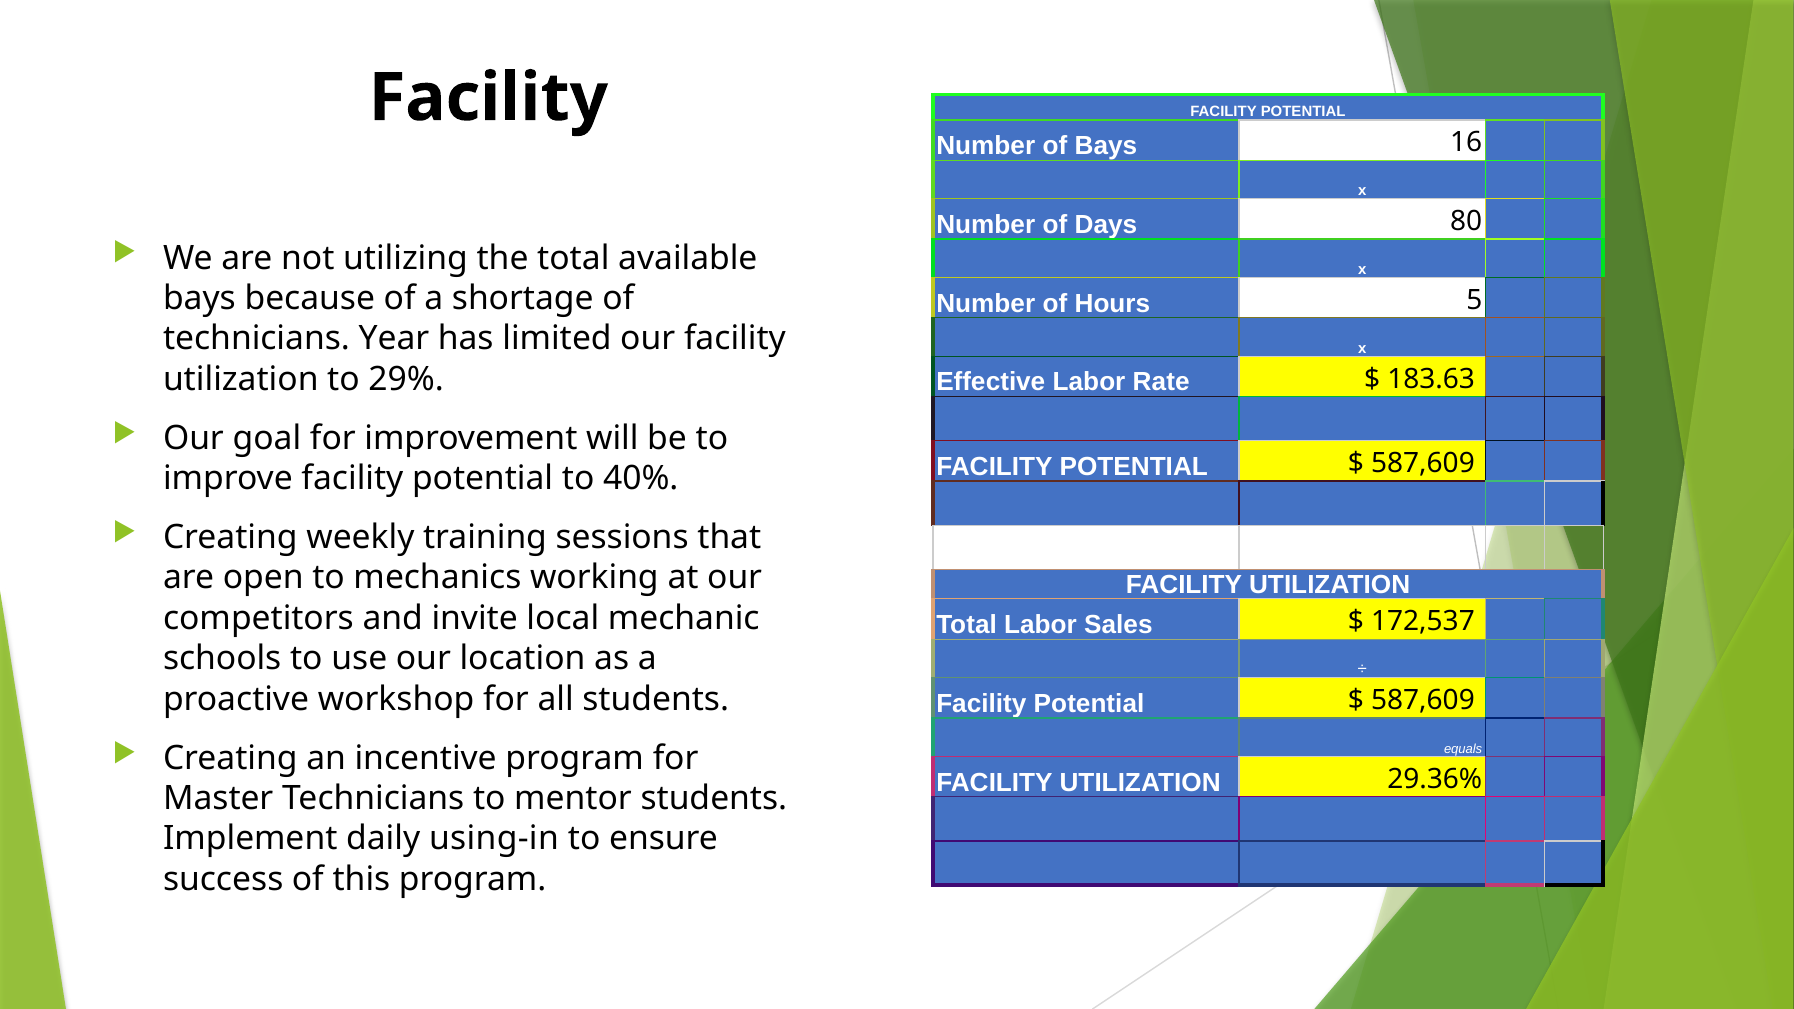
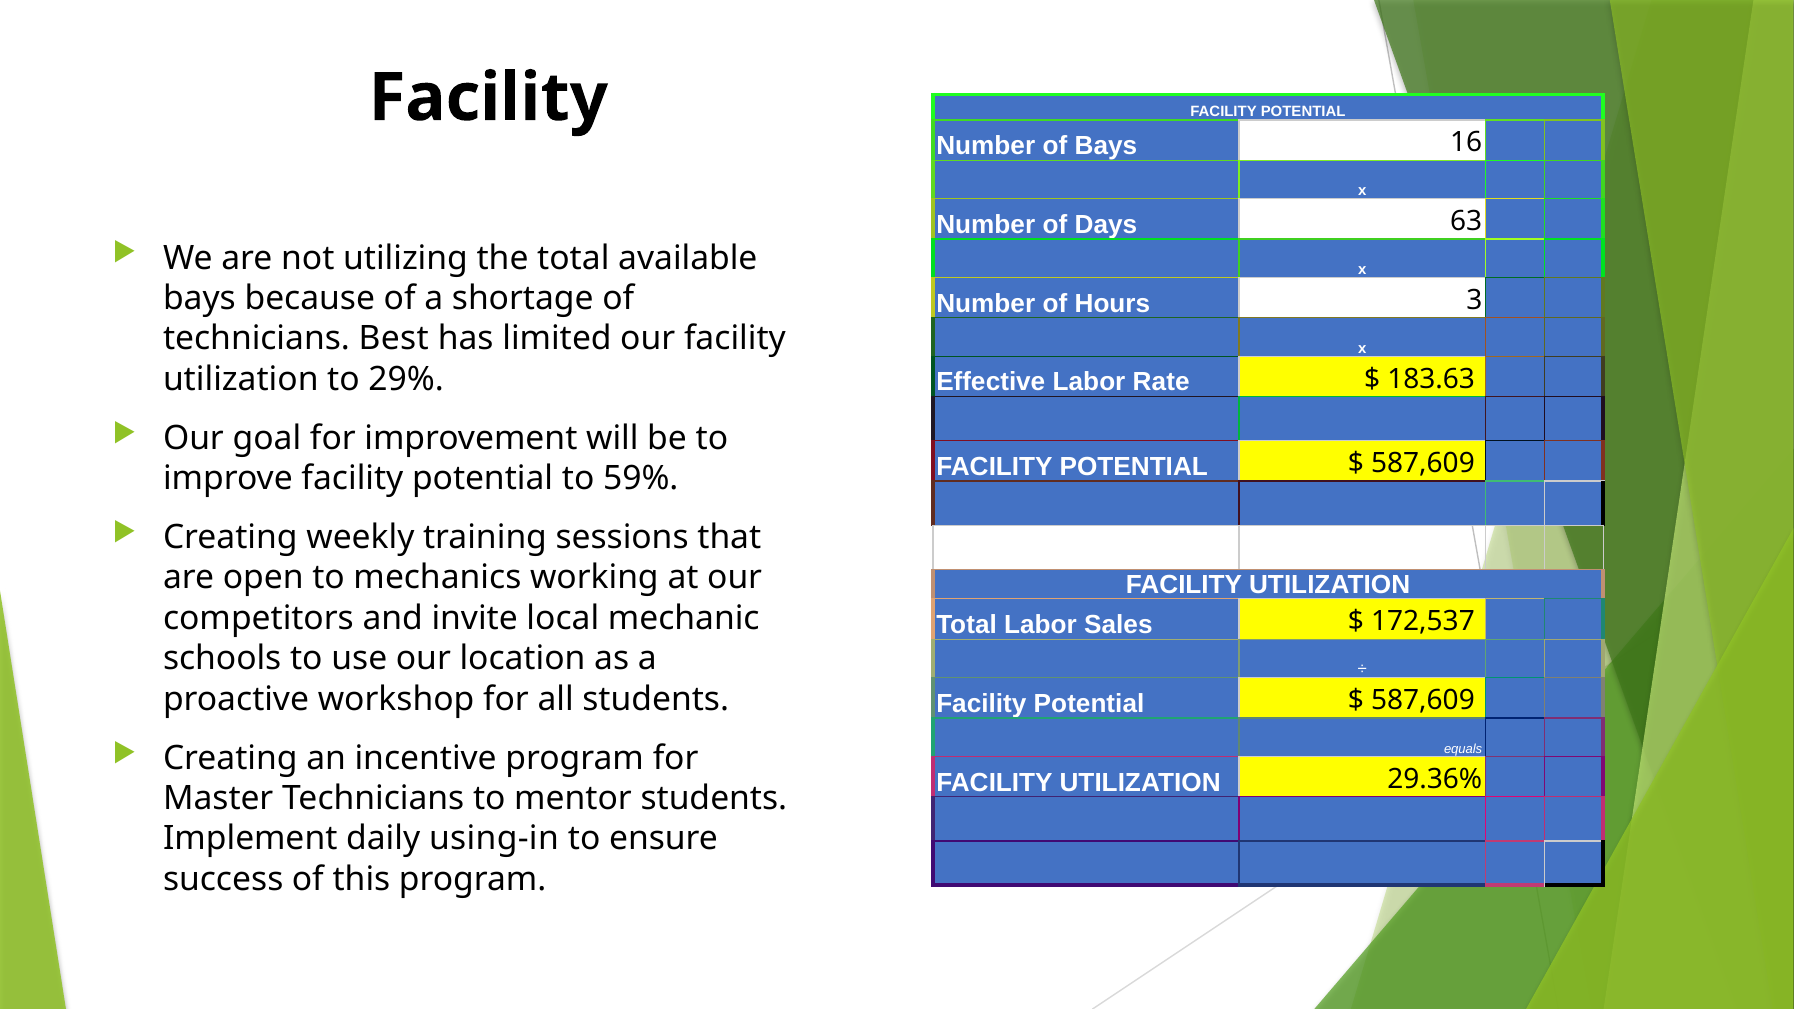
80: 80 -> 63
5: 5 -> 3
Year: Year -> Best
40%: 40% -> 59%
